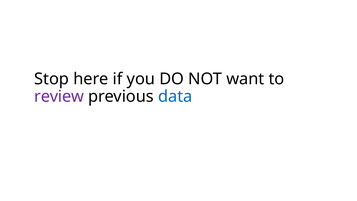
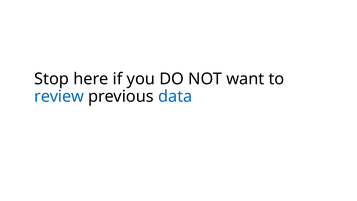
review colour: purple -> blue
